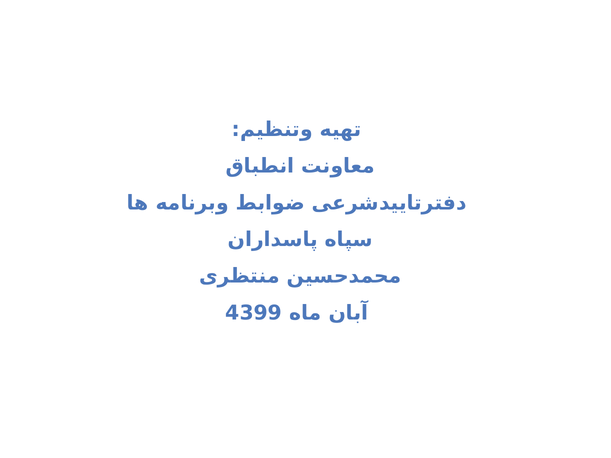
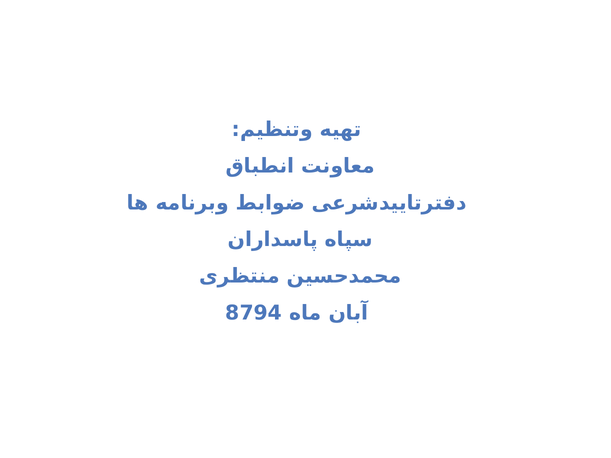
4399: 4399 -> 8794
